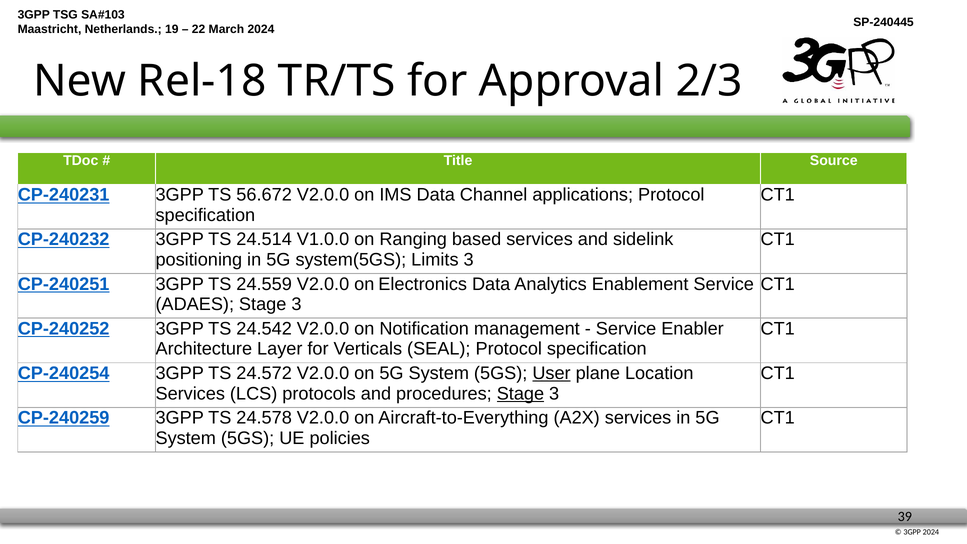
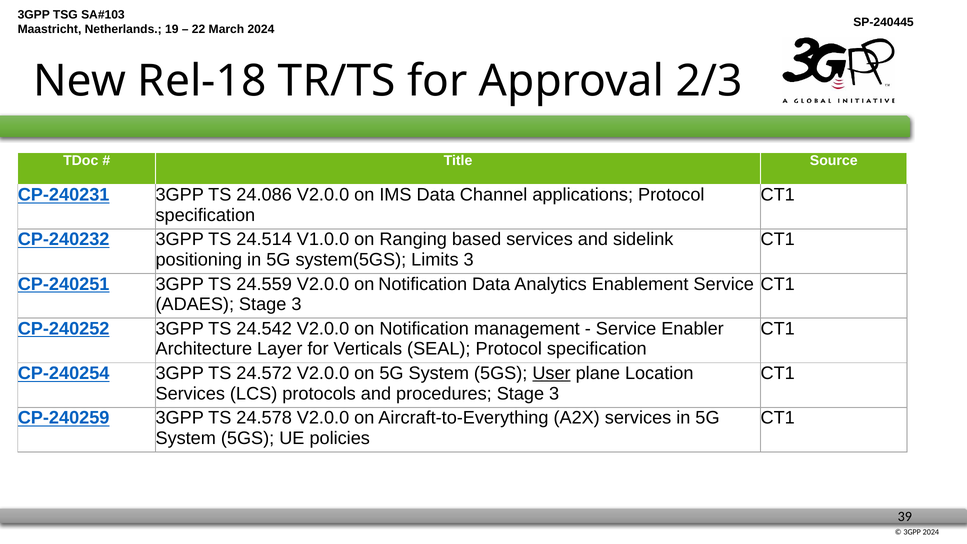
56.672: 56.672 -> 24.086
24.559 V2.0.0 on Electronics: Electronics -> Notification
Stage at (520, 393) underline: present -> none
